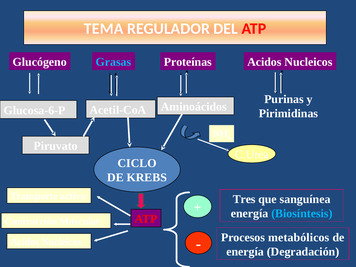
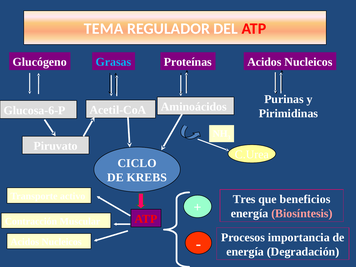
sanguínea: sanguínea -> beneficios
Biosíntesis colour: light blue -> pink
metabólicos: metabólicos -> importancia
